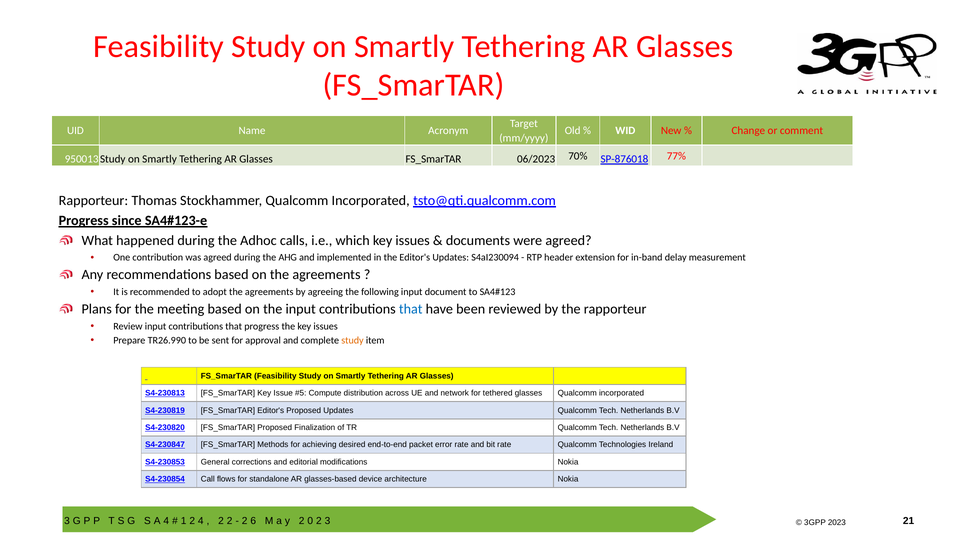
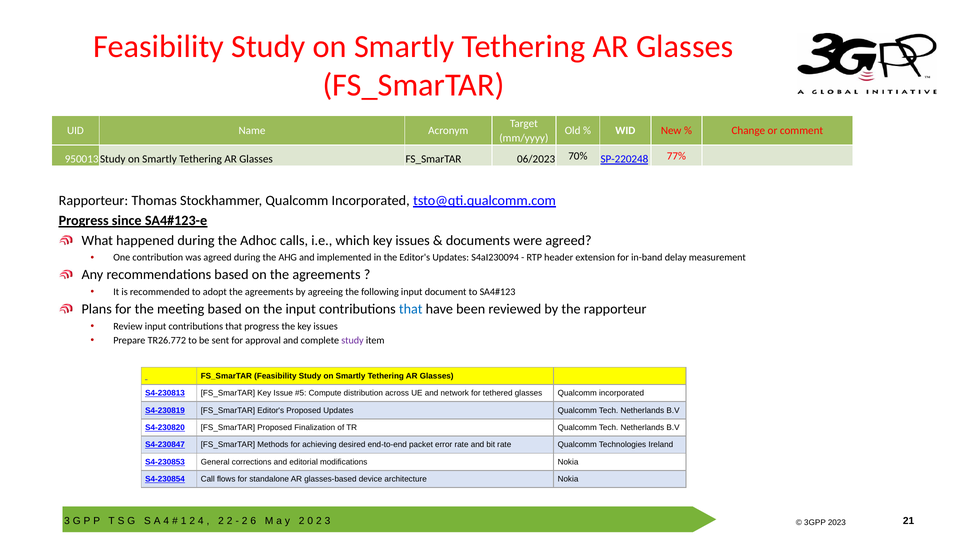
SP-876018: SP-876018 -> SP-220248
TR26.990: TR26.990 -> TR26.772
study at (352, 341) colour: orange -> purple
